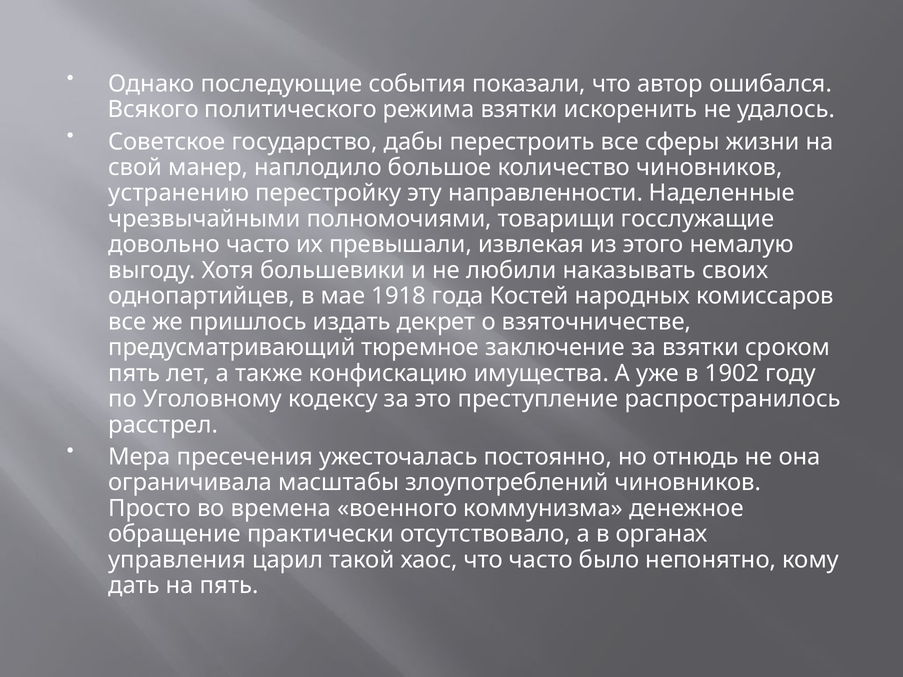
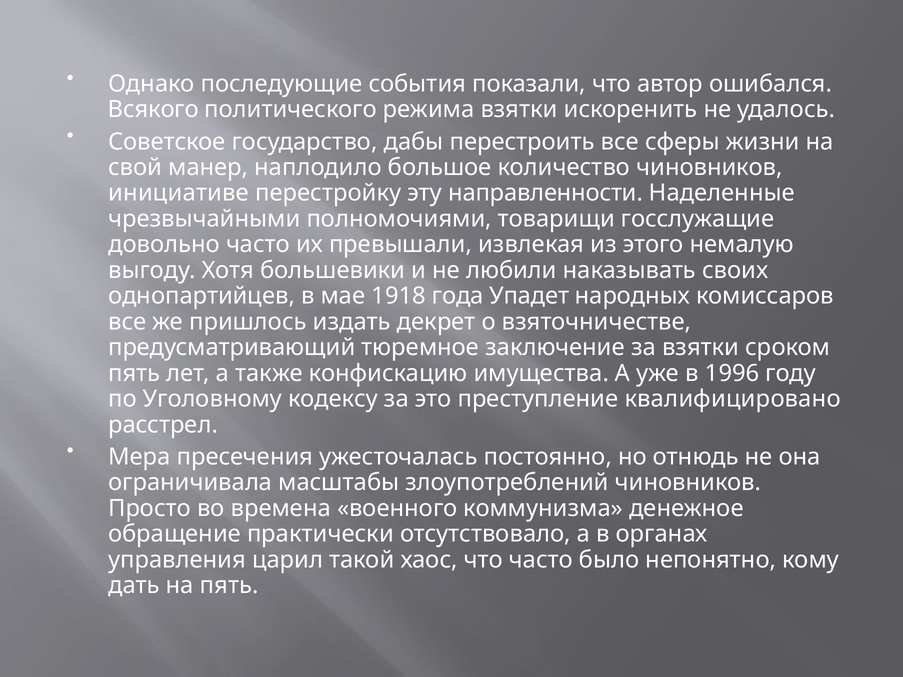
устранению: устранению -> инициативе
Костей: Костей -> Упадет
1902: 1902 -> 1996
распространилось: распространилось -> квалифицировано
